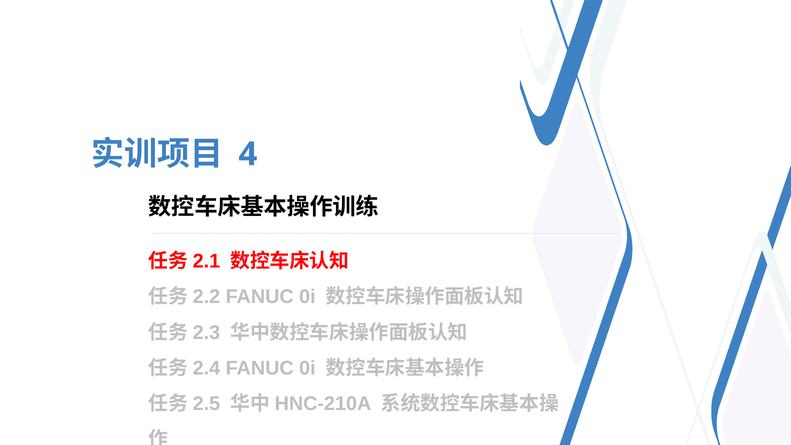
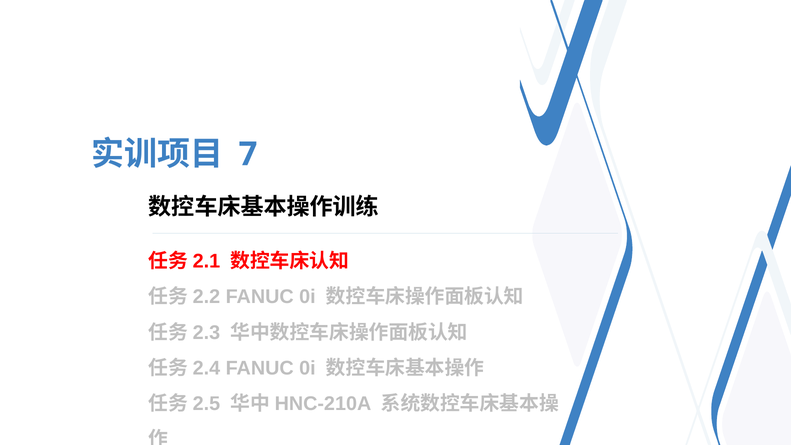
4: 4 -> 7
